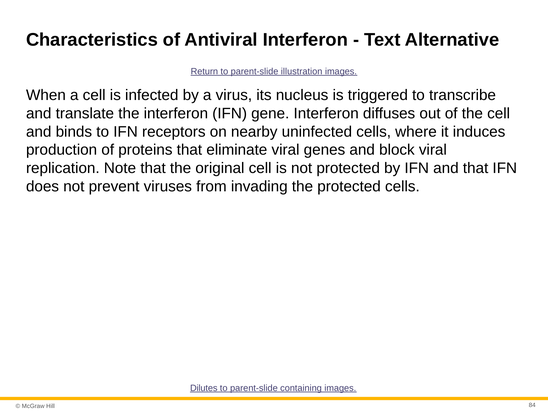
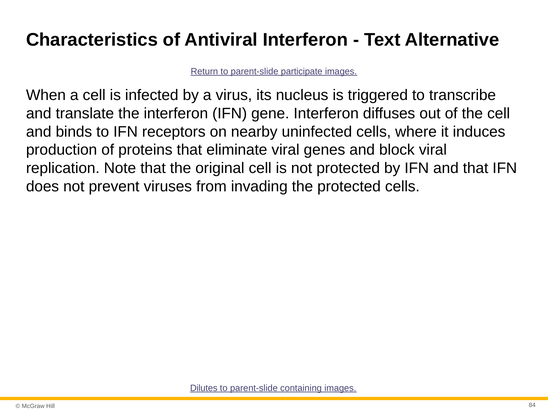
illustration: illustration -> participate
